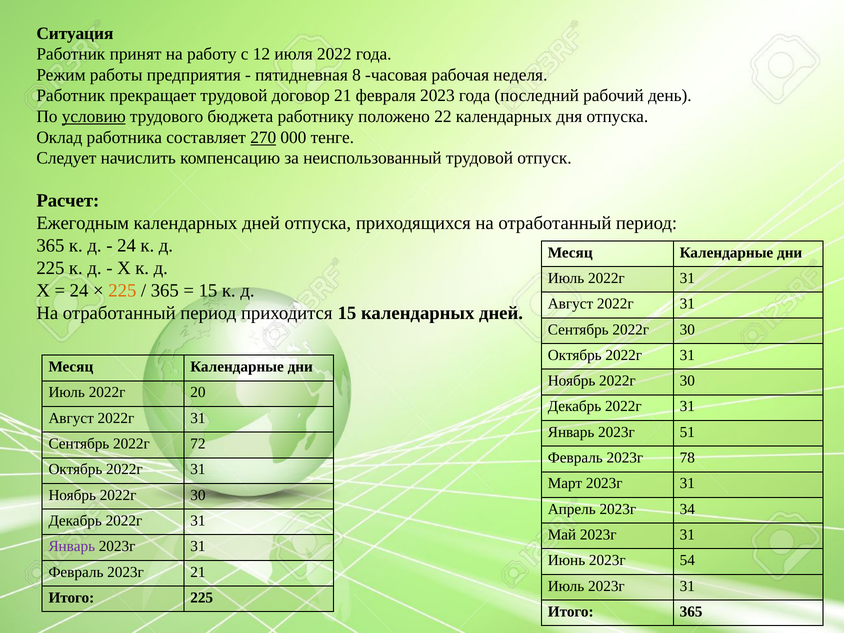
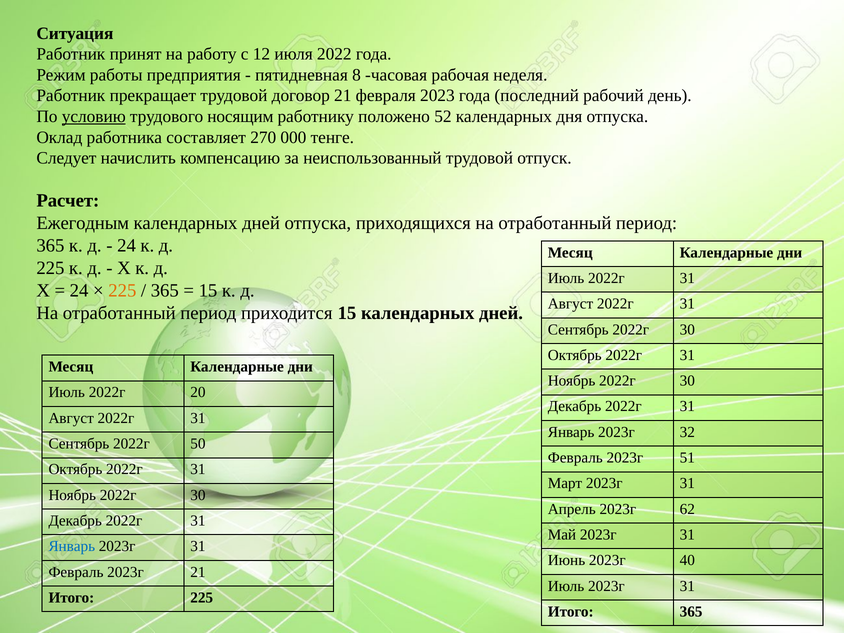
бюджета: бюджета -> носящим
22: 22 -> 52
270 underline: present -> none
51: 51 -> 32
72: 72 -> 50
78: 78 -> 51
34: 34 -> 62
Январь at (72, 546) colour: purple -> blue
54: 54 -> 40
